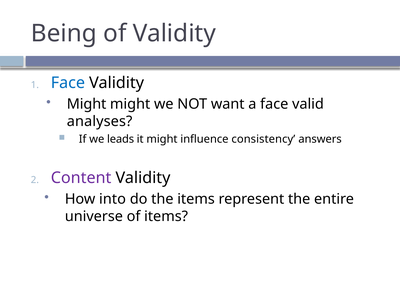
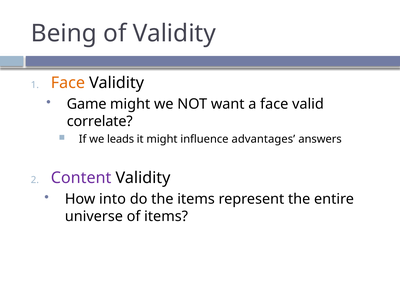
Face at (68, 83) colour: blue -> orange
Might at (87, 104): Might -> Game
analyses: analyses -> correlate
consistency: consistency -> advantages
